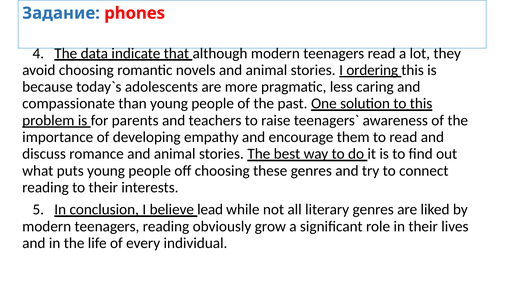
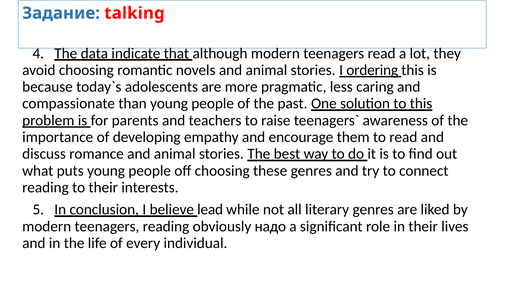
phones: phones -> talking
grow: grow -> надо
